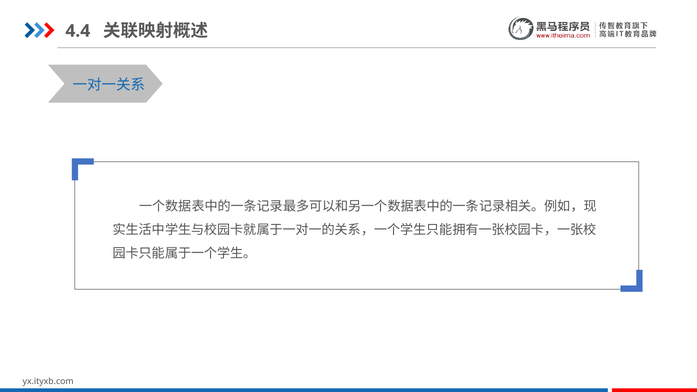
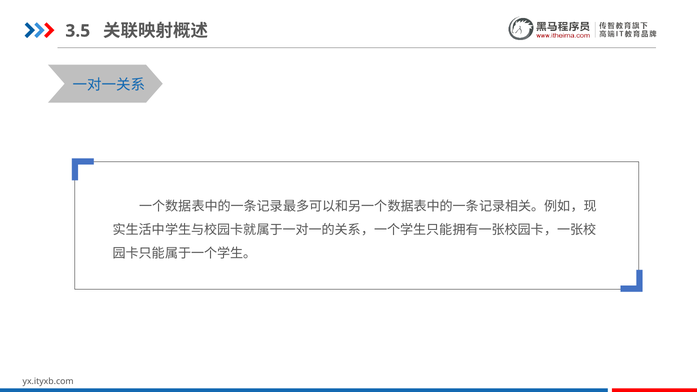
4.4: 4.4 -> 3.5
